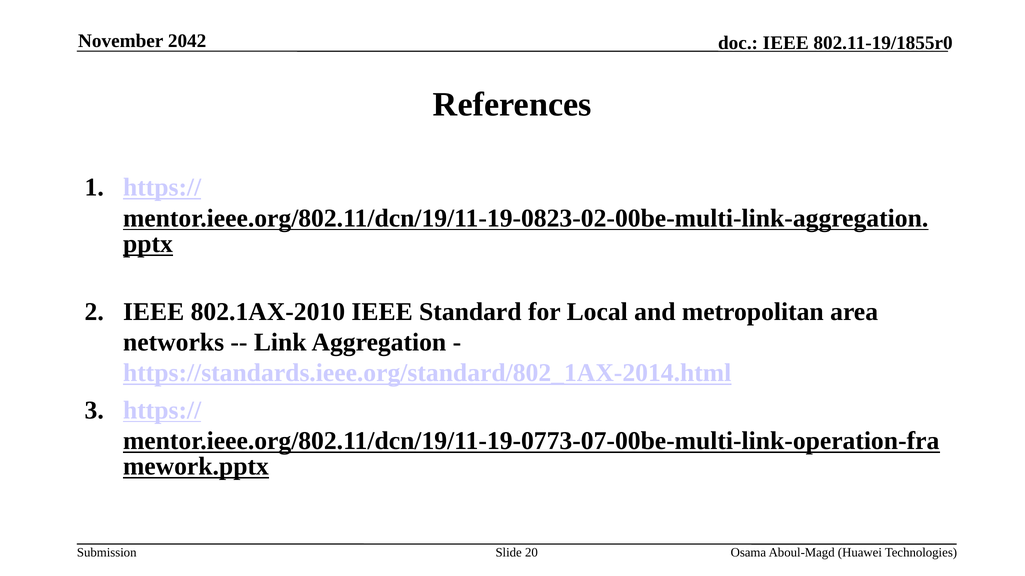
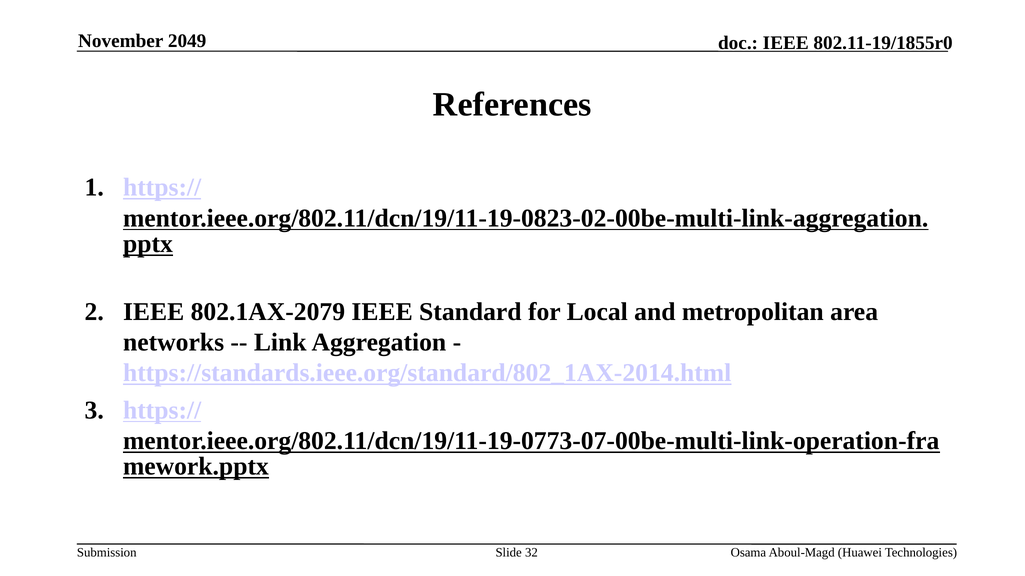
2042: 2042 -> 2049
802.1AX-2010: 802.1AX-2010 -> 802.1AX-2079
20: 20 -> 32
